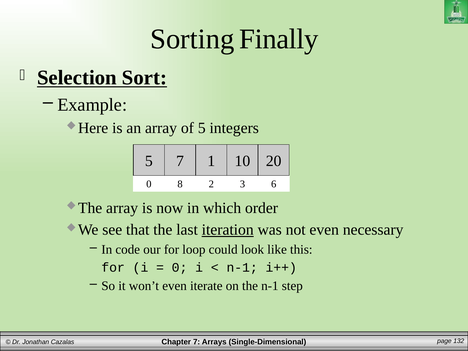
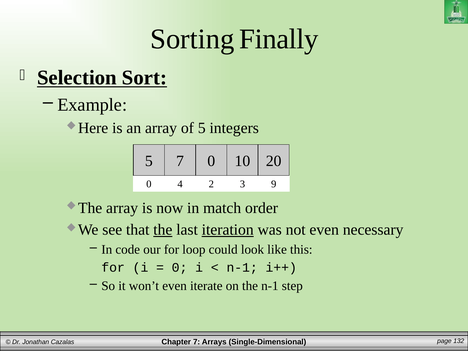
7 1: 1 -> 0
8: 8 -> 4
6: 6 -> 9
which: which -> match
the at (163, 230) underline: none -> present
